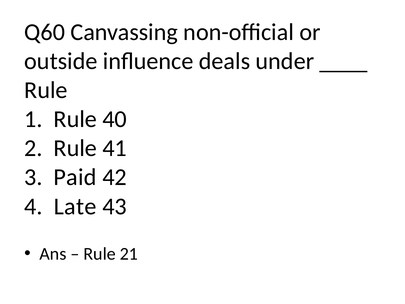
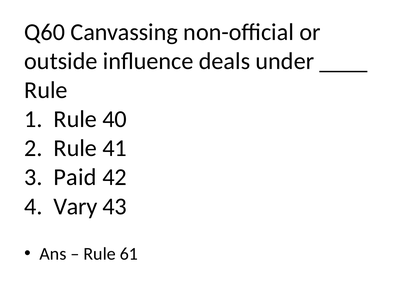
Late: Late -> Vary
21: 21 -> 61
